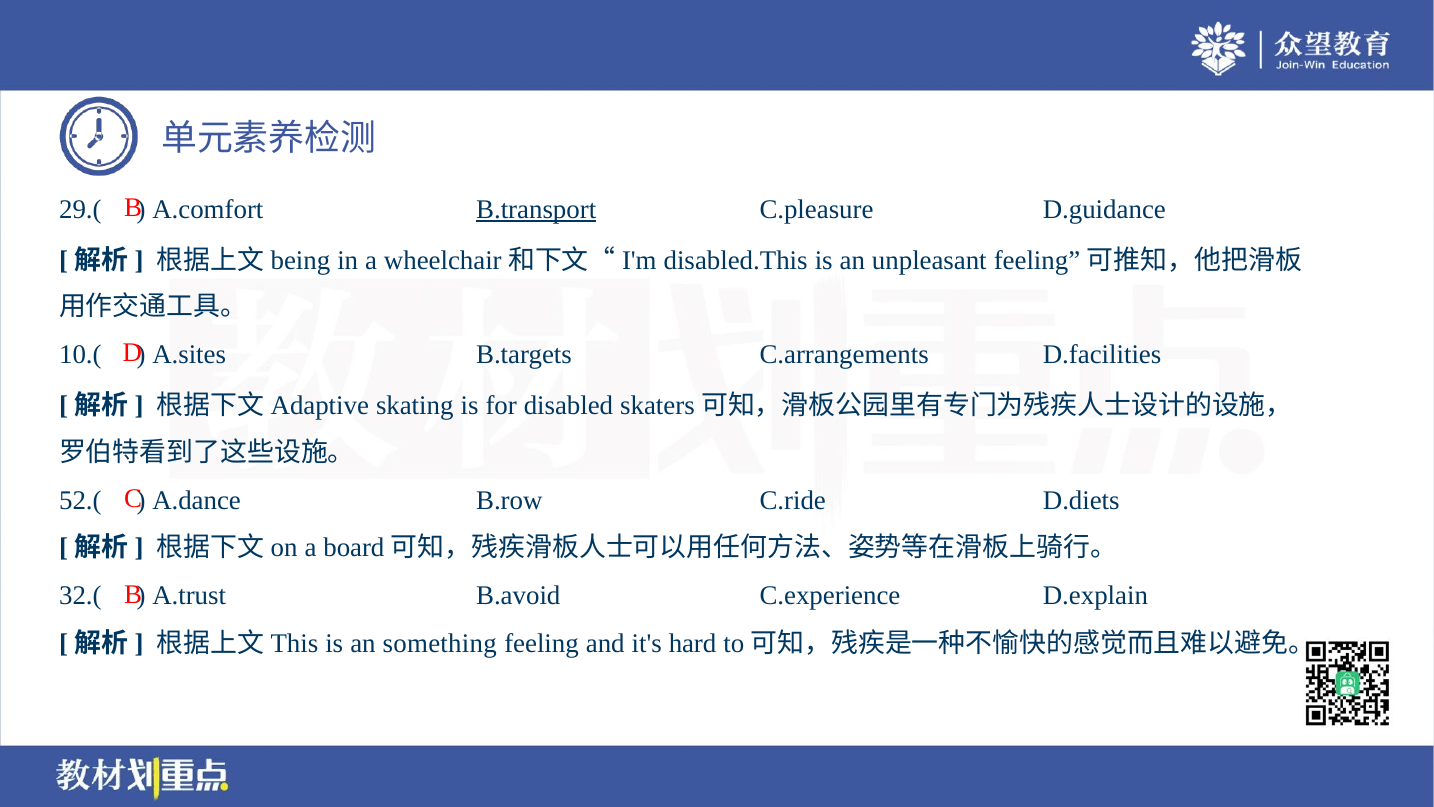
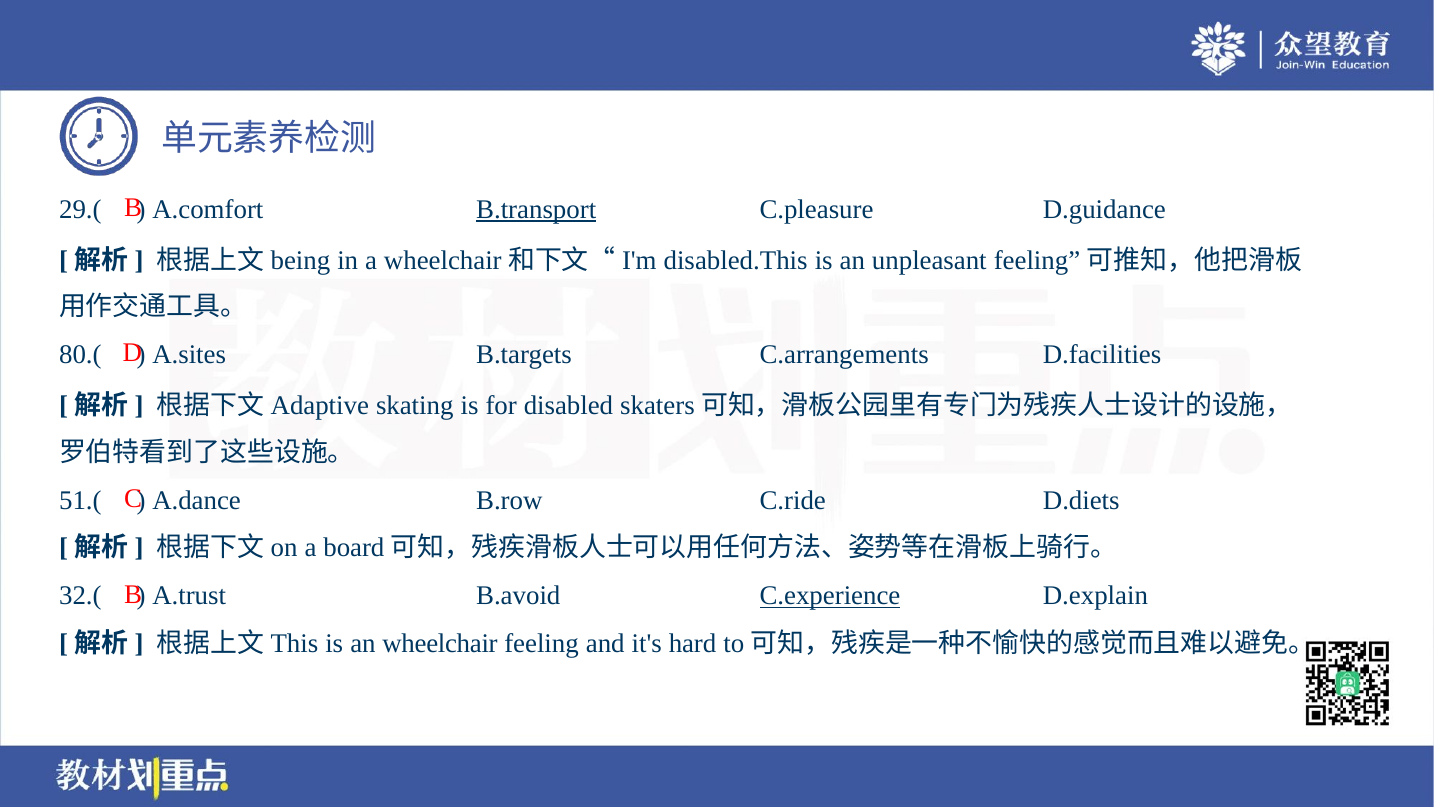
10.(: 10.( -> 80.(
52.(: 52.( -> 51.(
C.experience underline: none -> present
something: something -> wheelchair
